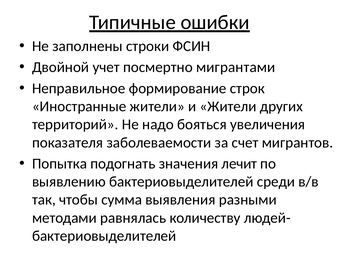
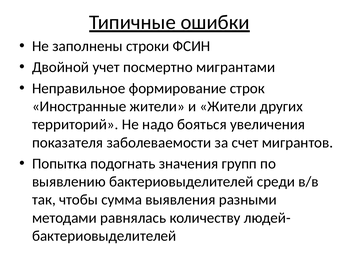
лечит: лечит -> групп
